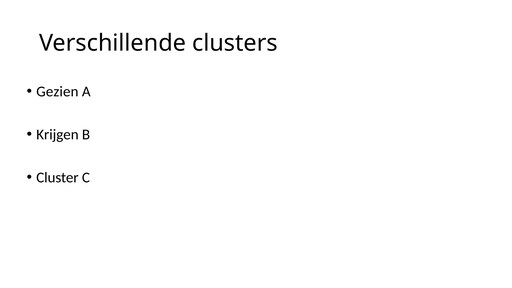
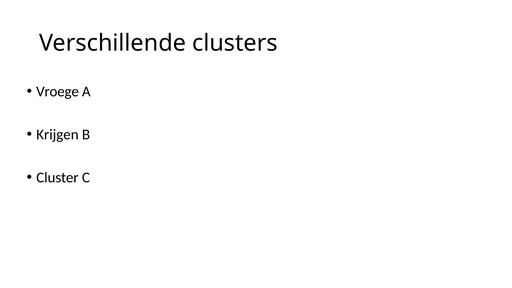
Gezien: Gezien -> Vroege
